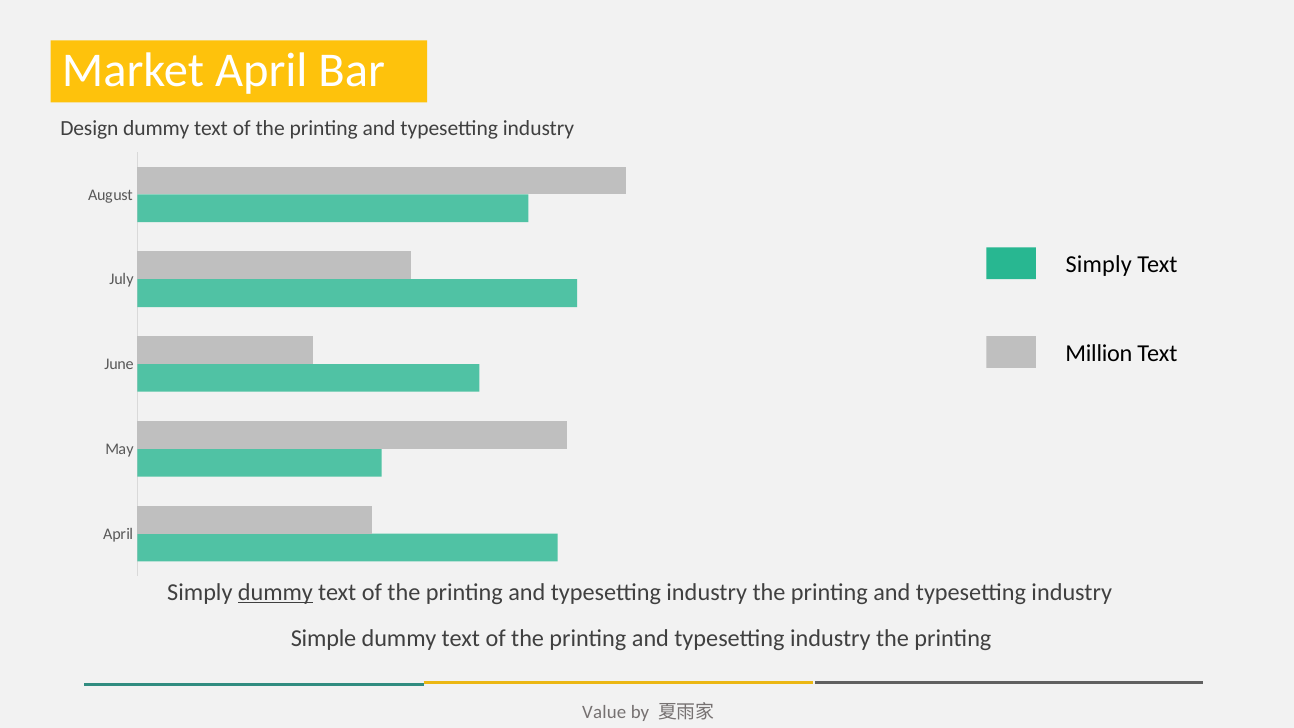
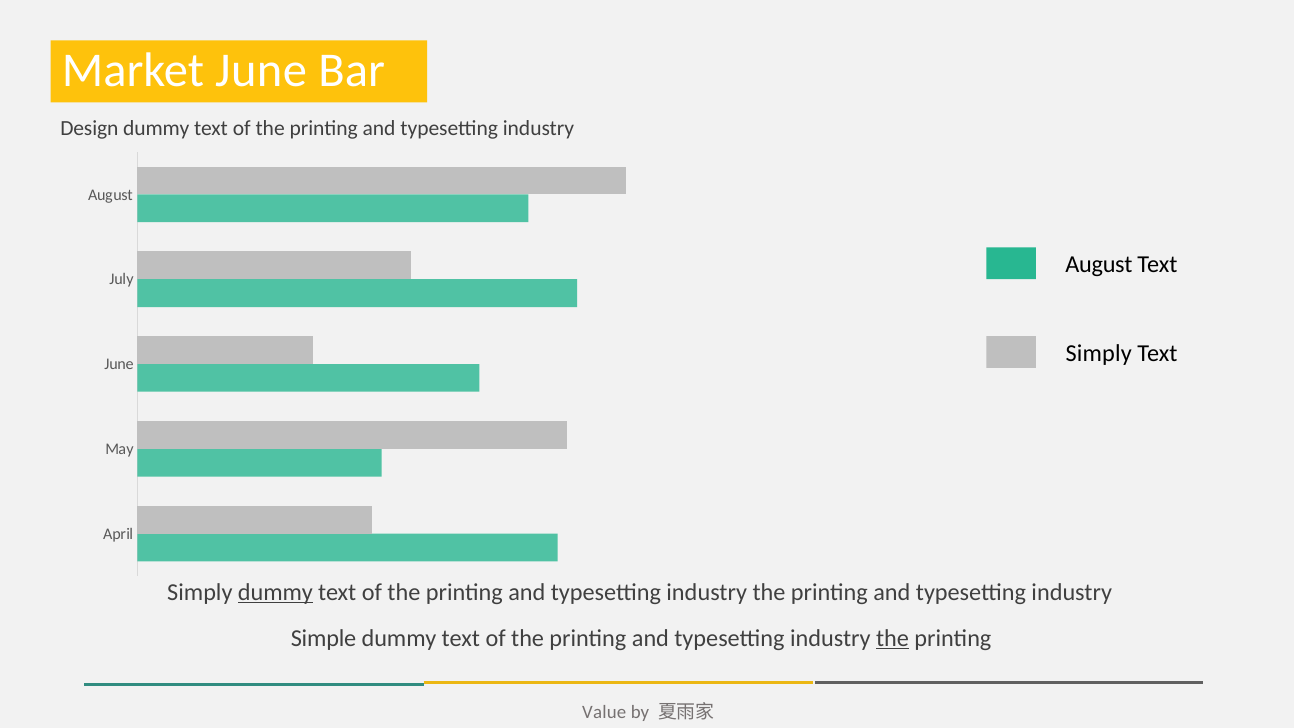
Market April: April -> June
Simply at (1099, 265): Simply -> August
Million at (1099, 353): Million -> Simply
the at (893, 638) underline: none -> present
